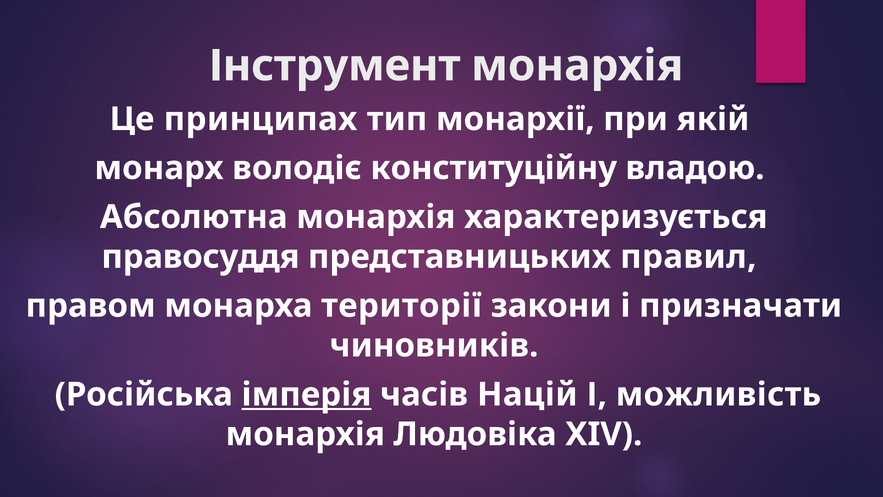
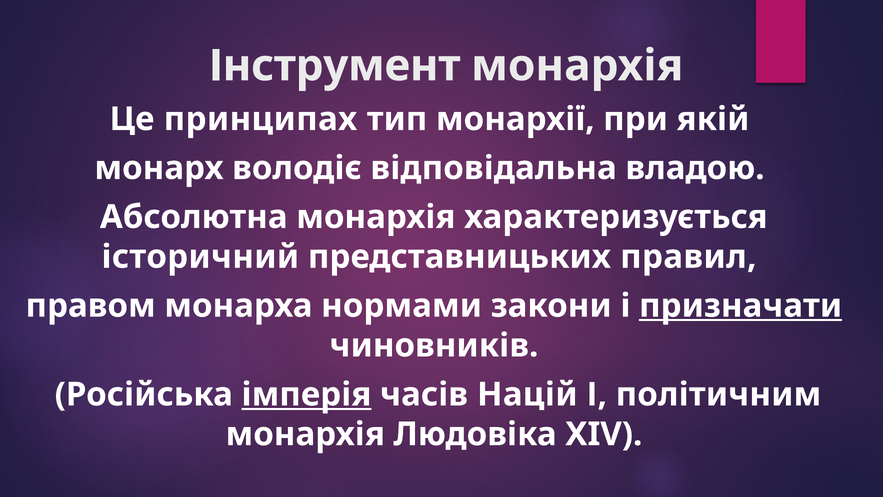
конституційну: конституційну -> відповідальна
правосуддя: правосуддя -> історичний
території: території -> нормами
призначати underline: none -> present
можливість: можливість -> політичним
